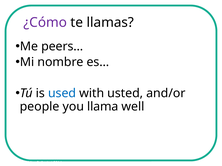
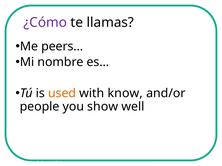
used colour: blue -> orange
usted: usted -> know
llama: llama -> show
